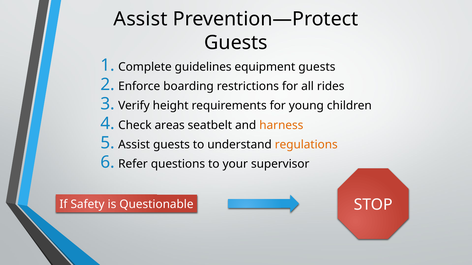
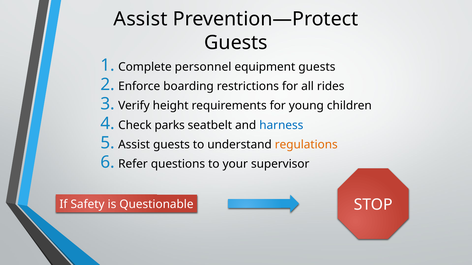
guidelines: guidelines -> personnel
areas: areas -> parks
harness colour: orange -> blue
